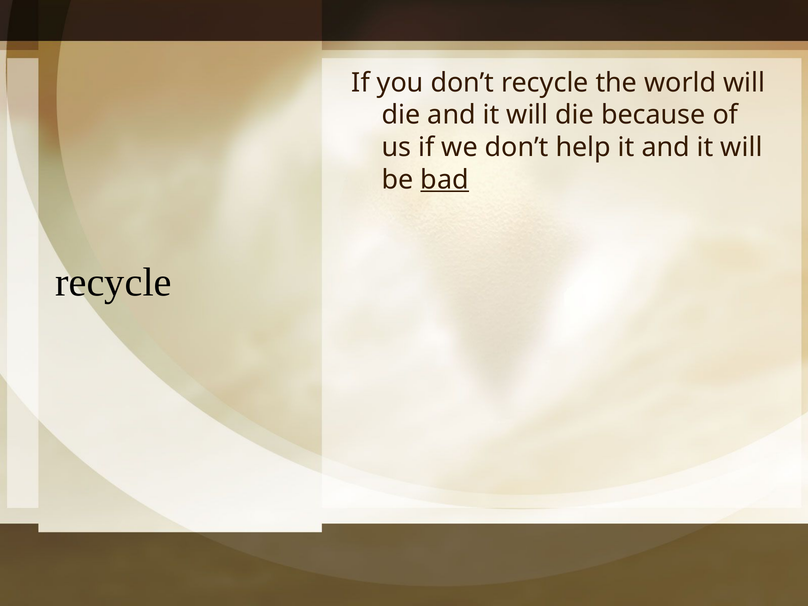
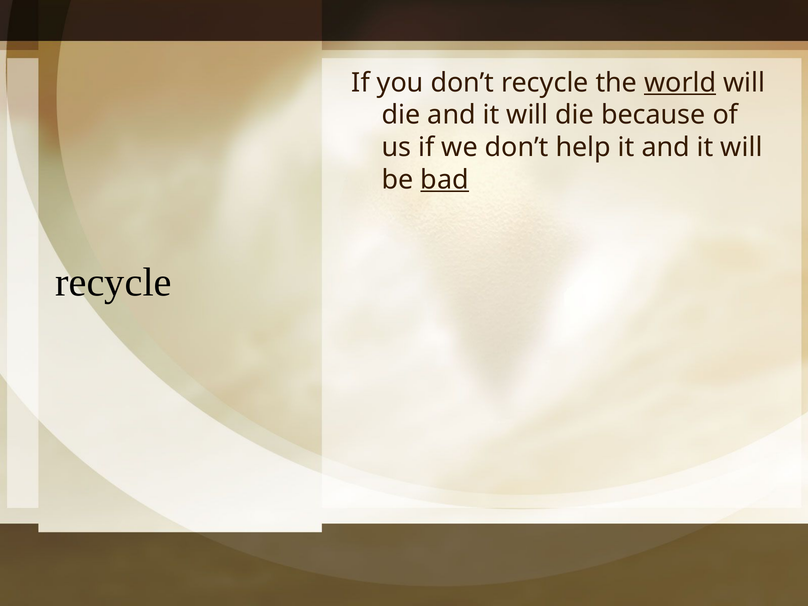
world underline: none -> present
